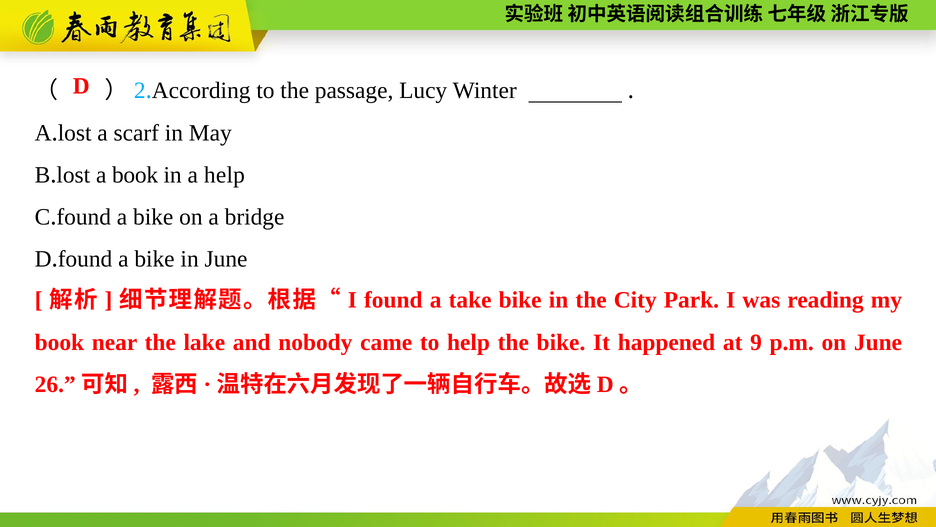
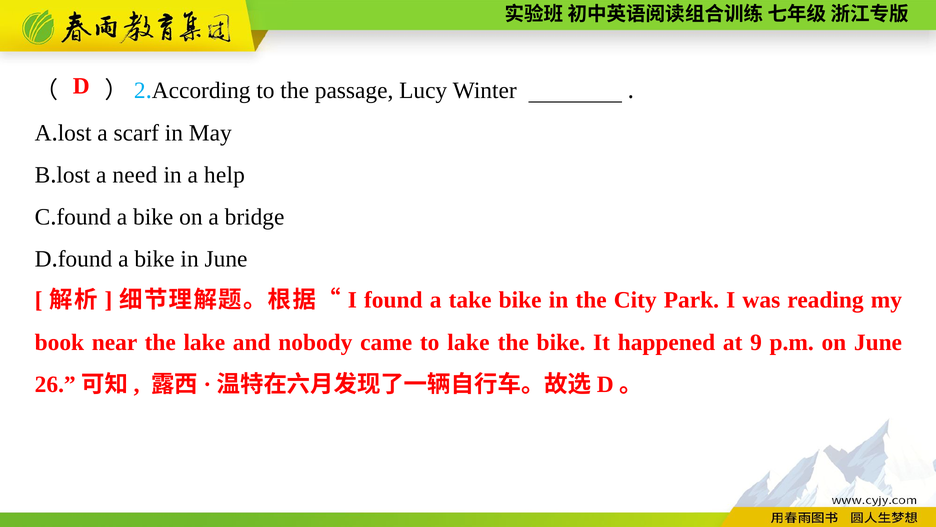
a book: book -> need
to help: help -> lake
